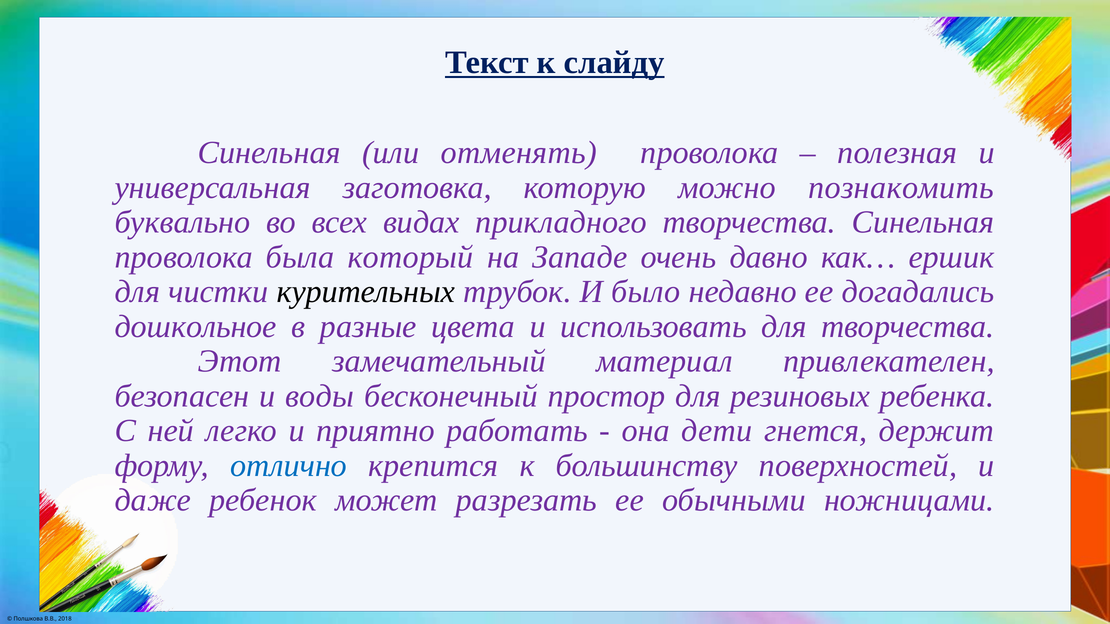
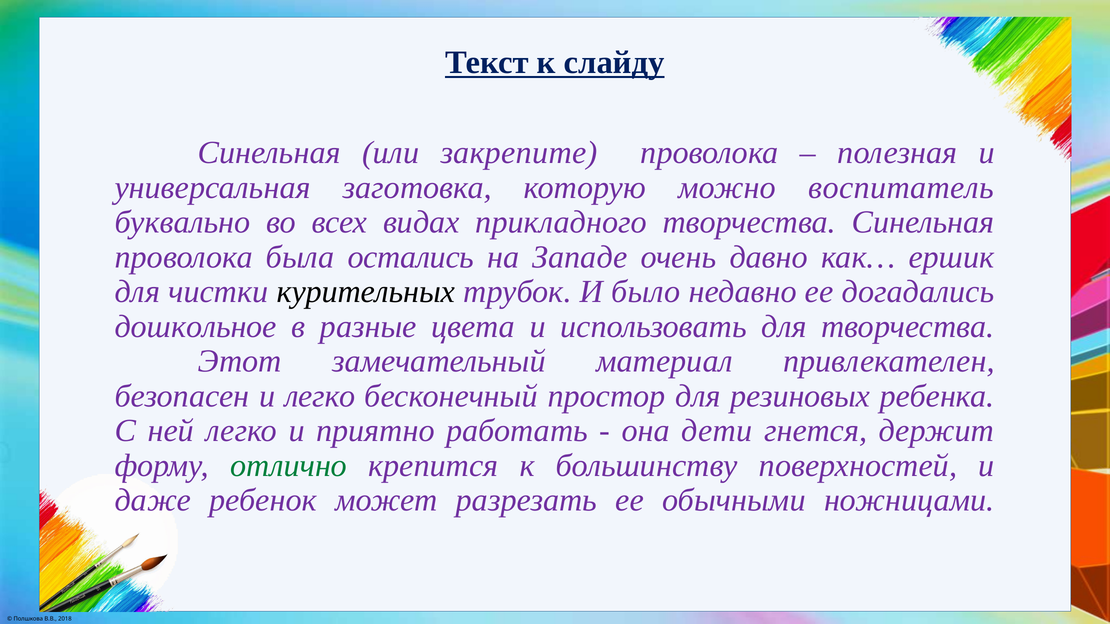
отменять: отменять -> закрепите
познакомить: познакомить -> воспитатель
который: который -> остались
и воды: воды -> легко
отлично colour: blue -> green
